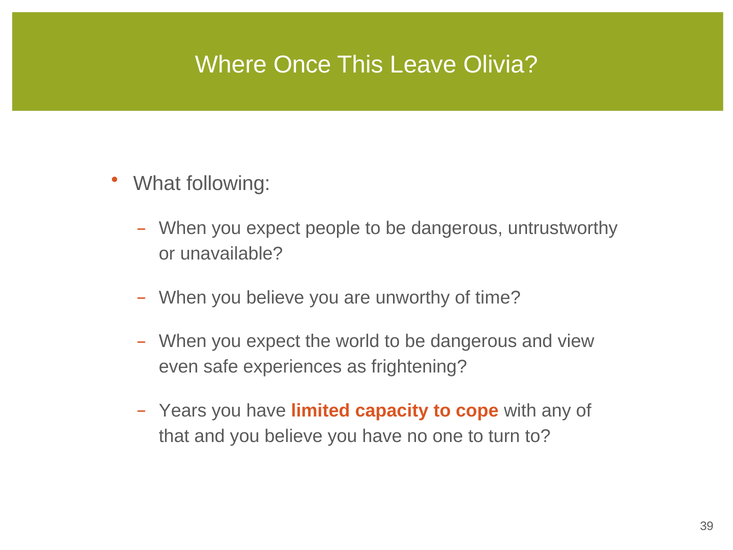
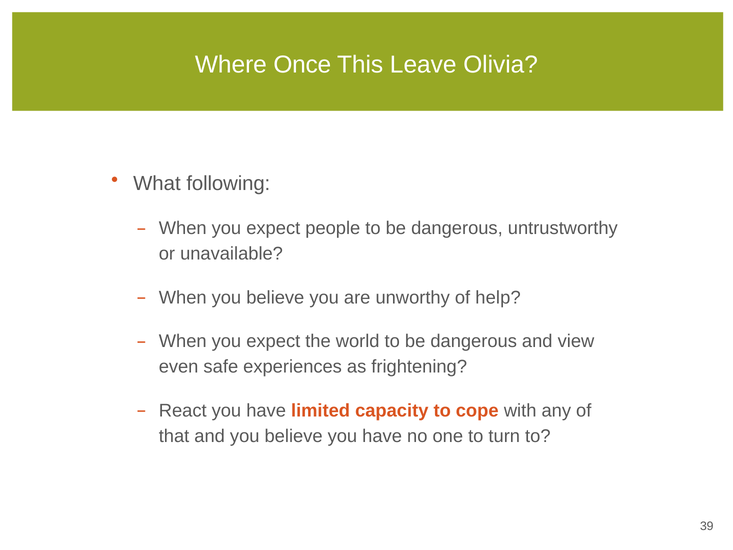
time: time -> help
Years: Years -> React
